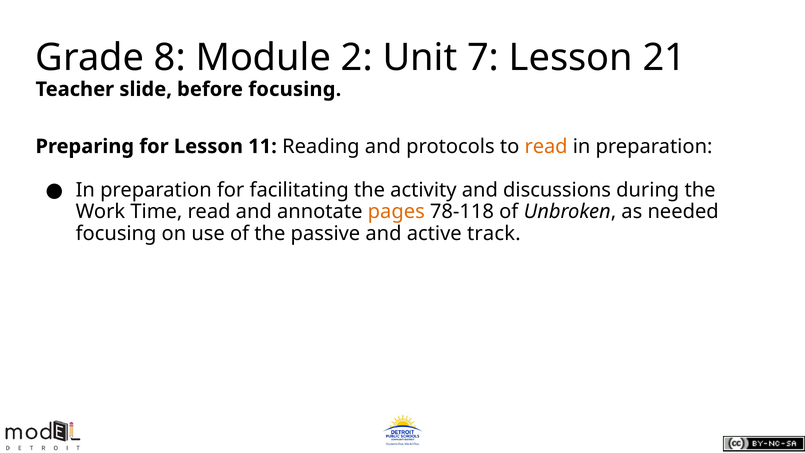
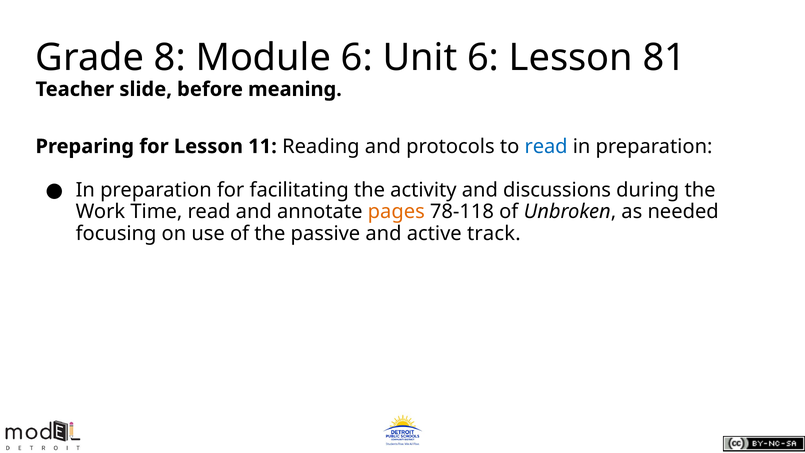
Module 2: 2 -> 6
Unit 7: 7 -> 6
21: 21 -> 81
before focusing: focusing -> meaning
read at (546, 146) colour: orange -> blue
